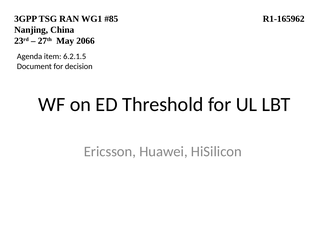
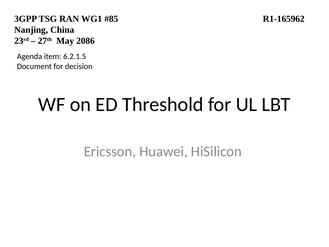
2066: 2066 -> 2086
